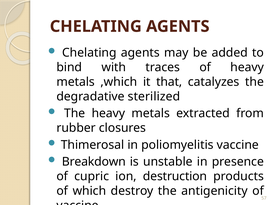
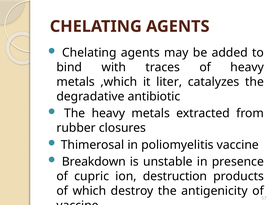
that: that -> liter
sterilized: sterilized -> antibiotic
